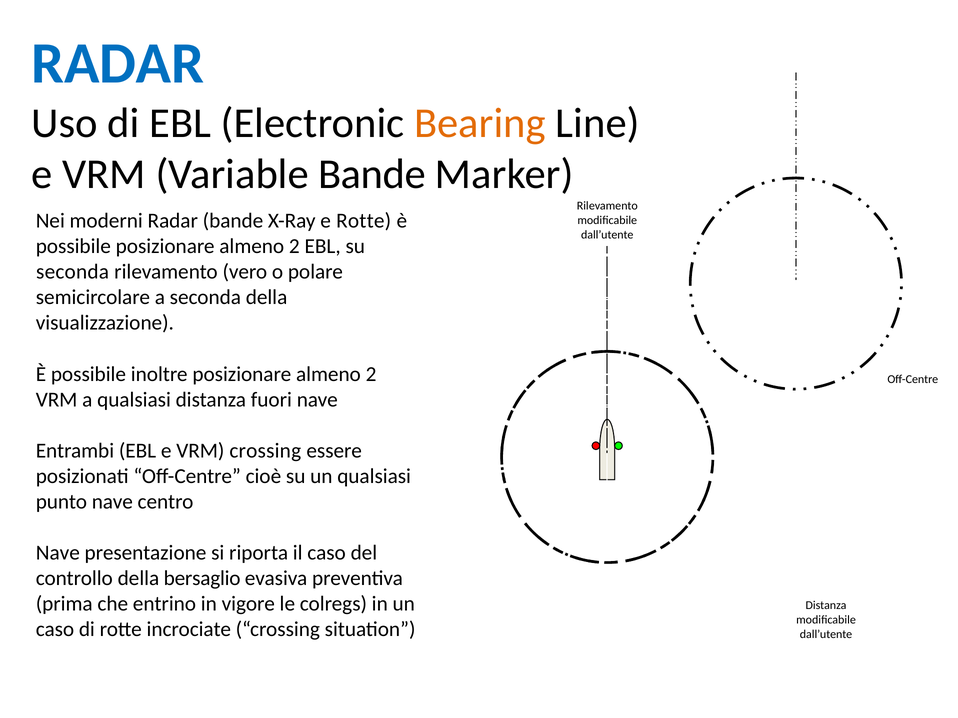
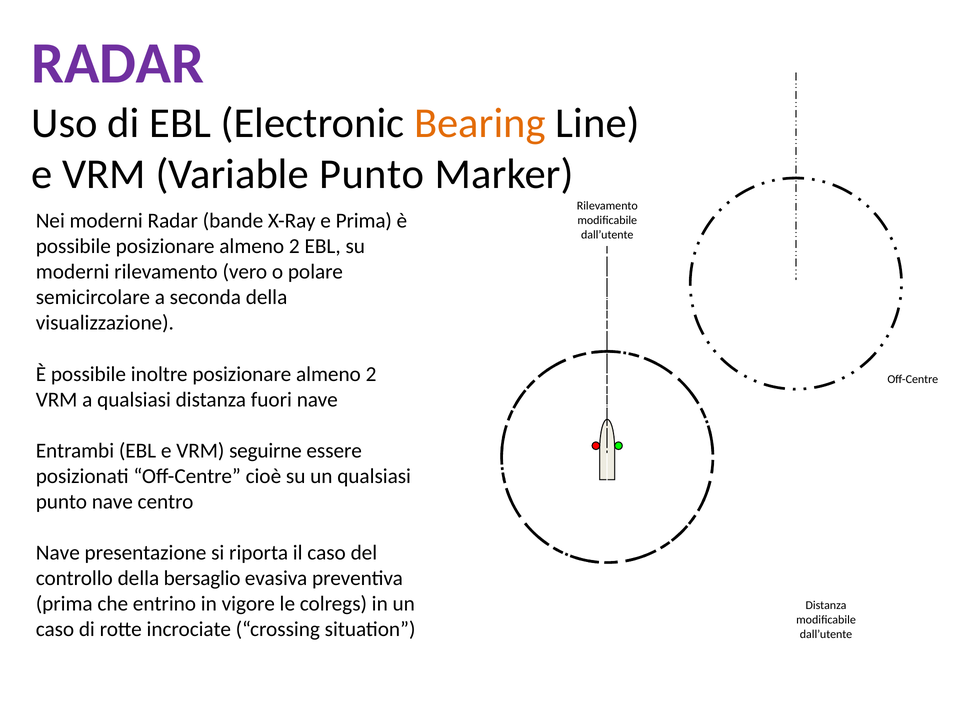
RADAR at (118, 64) colour: blue -> purple
Variable Bande: Bande -> Punto
e Rotte: Rotte -> Prima
seconda at (73, 272): seconda -> moderni
VRM crossing: crossing -> seguirne
